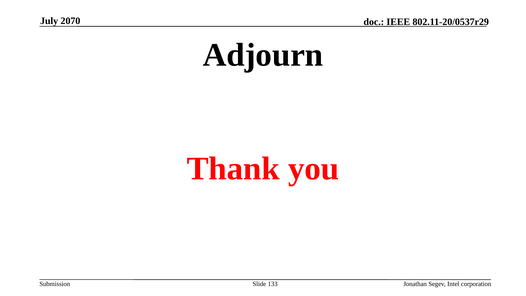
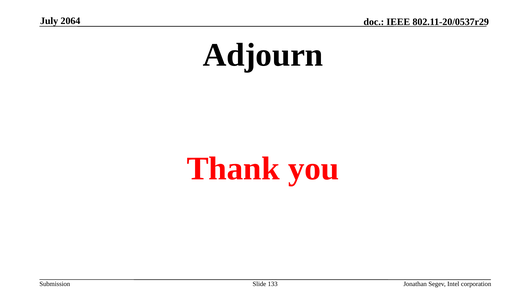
2070: 2070 -> 2064
